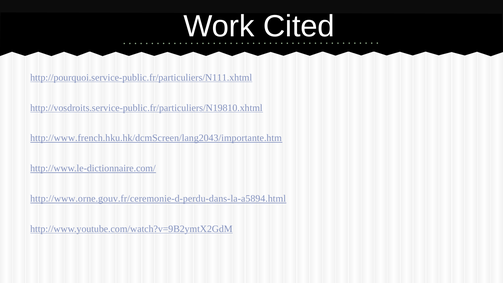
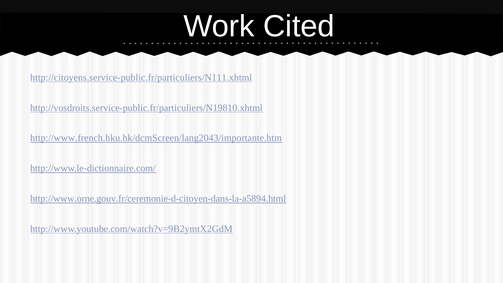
http://pourquoi.service-public.fr/particuliers/N111.xhtml: http://pourquoi.service-public.fr/particuliers/N111.xhtml -> http://citoyens.service-public.fr/particuliers/N111.xhtml
http://www.orne.gouv.fr/ceremonie-d-perdu-dans-la-a5894.html: http://www.orne.gouv.fr/ceremonie-d-perdu-dans-la-a5894.html -> http://www.orne.gouv.fr/ceremonie-d-citoyen-dans-la-a5894.html
